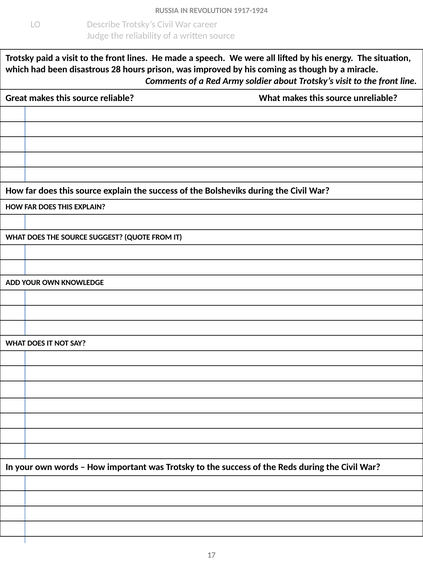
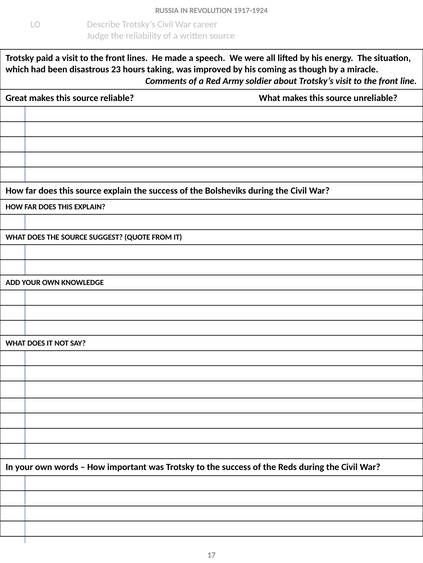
28: 28 -> 23
prison: prison -> taking
